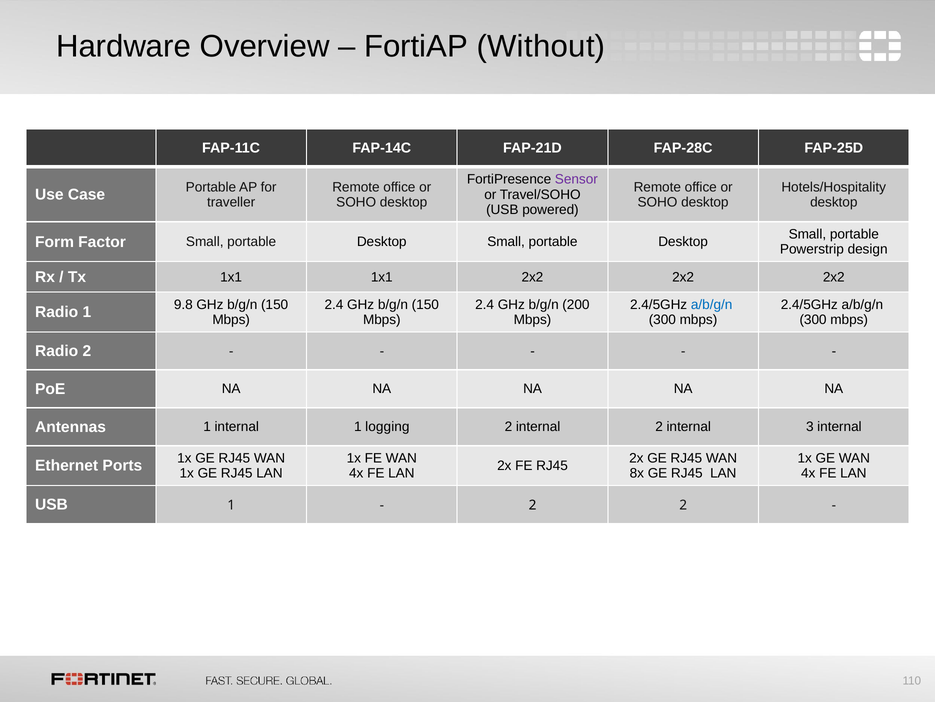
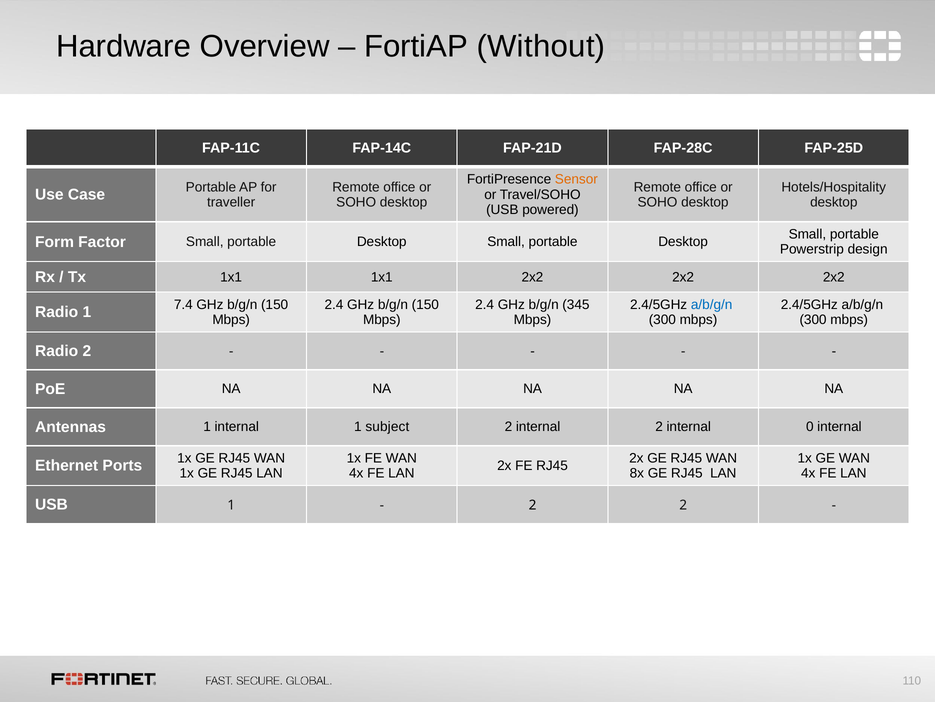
Sensor colour: purple -> orange
200: 200 -> 345
9.8: 9.8 -> 7.4
logging: logging -> subject
3: 3 -> 0
